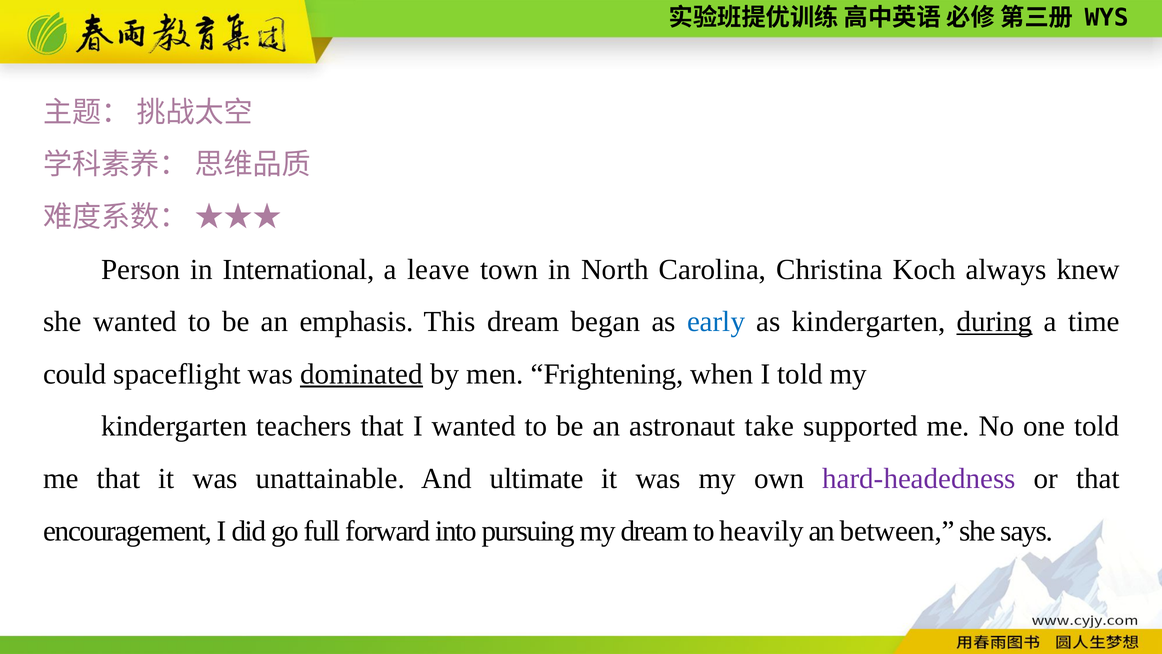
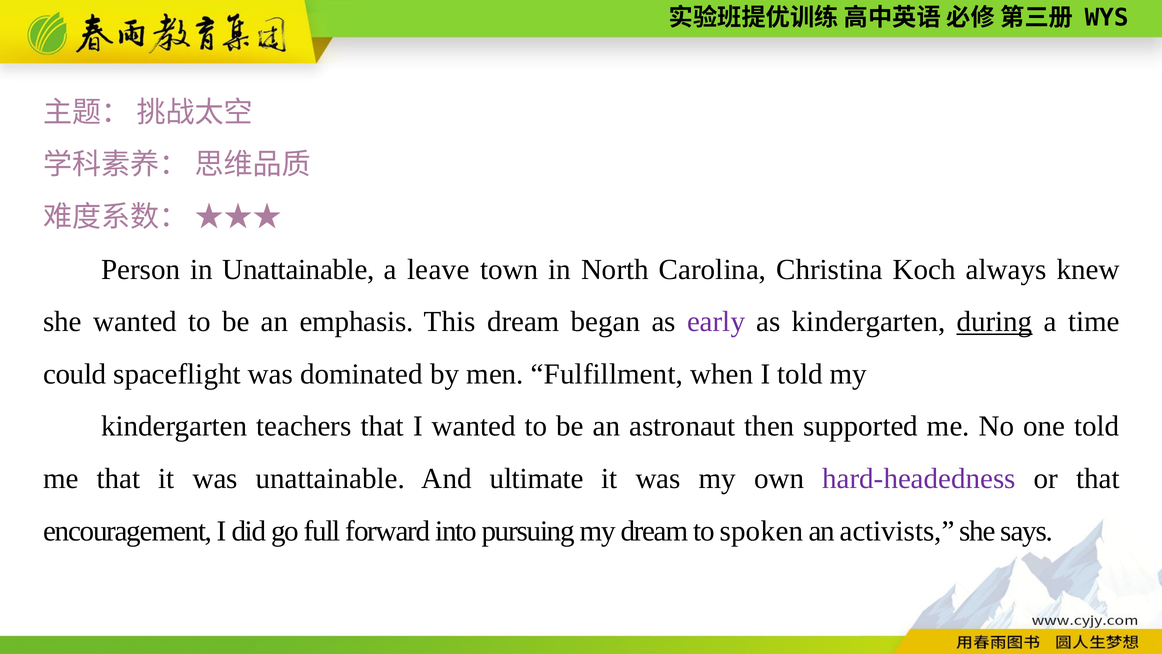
in International: International -> Unattainable
early colour: blue -> purple
dominated underline: present -> none
Frightening: Frightening -> Fulfillment
take: take -> then
heavily: heavily -> spoken
between: between -> activists
